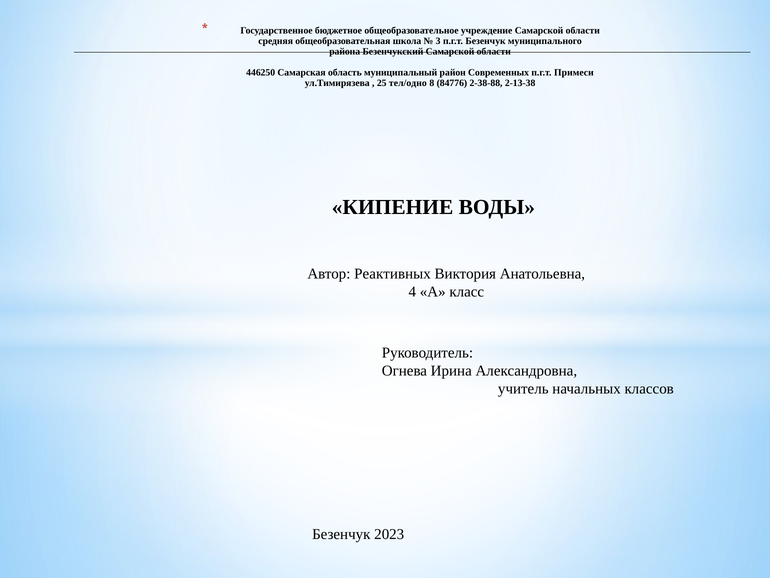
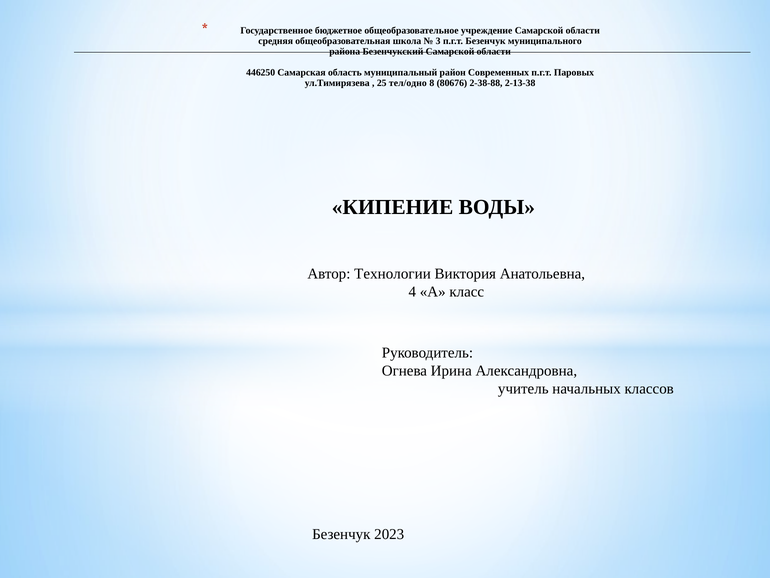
Примеси: Примеси -> Паровых
84776: 84776 -> 80676
Реактивных: Реактивных -> Технологии
